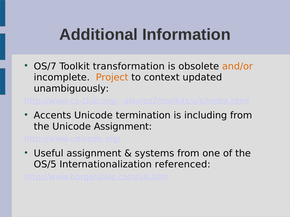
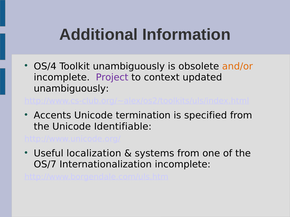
OS/7: OS/7 -> OS/4
Toolkit transformation: transformation -> unambiguously
Project colour: orange -> purple
including: including -> specified
Unicode Assignment: Assignment -> Identifiable
Useful assignment: assignment -> localization
OS/5: OS/5 -> OS/7
Internationalization referenced: referenced -> incomplete
